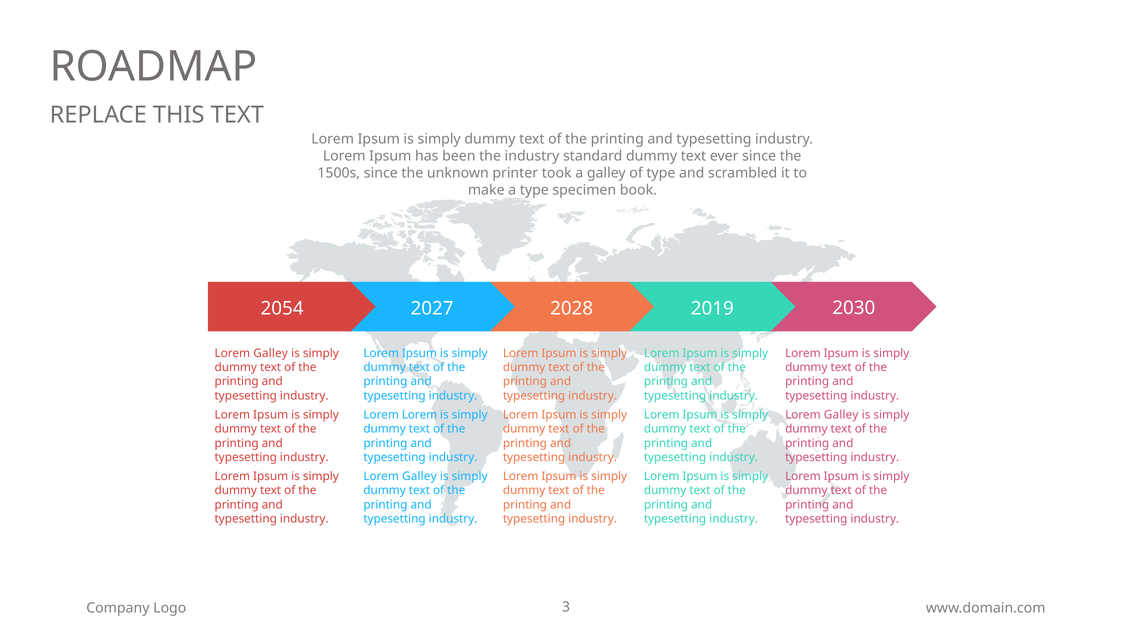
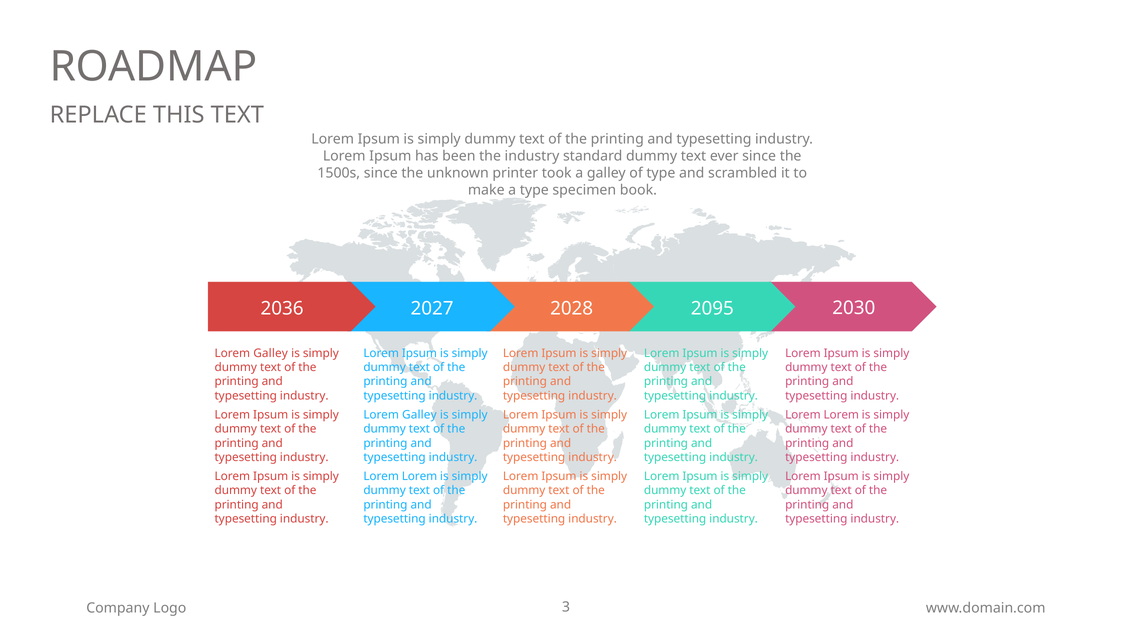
2054: 2054 -> 2036
2019: 2019 -> 2095
Lorem at (419, 415): Lorem -> Galley
Galley at (841, 415): Galley -> Lorem
Galley at (419, 476): Galley -> Lorem
